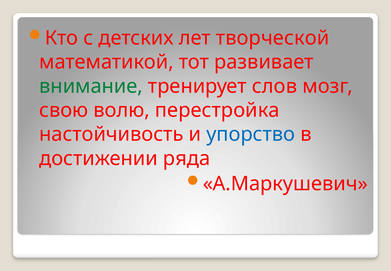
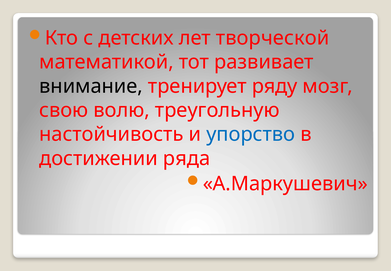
внимание colour: green -> black
слов: слов -> ряду
перестройка: перестройка -> треугольную
